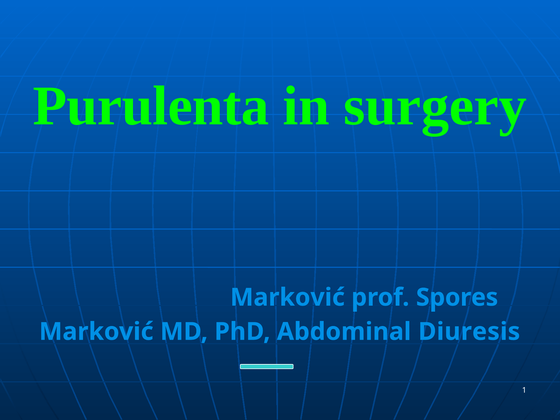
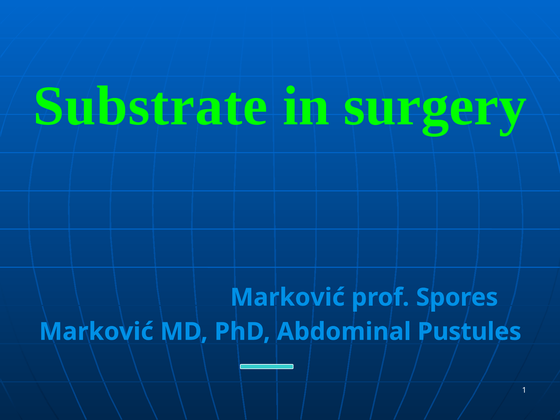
Purulenta: Purulenta -> Substrate
Diuresis: Diuresis -> Pustules
